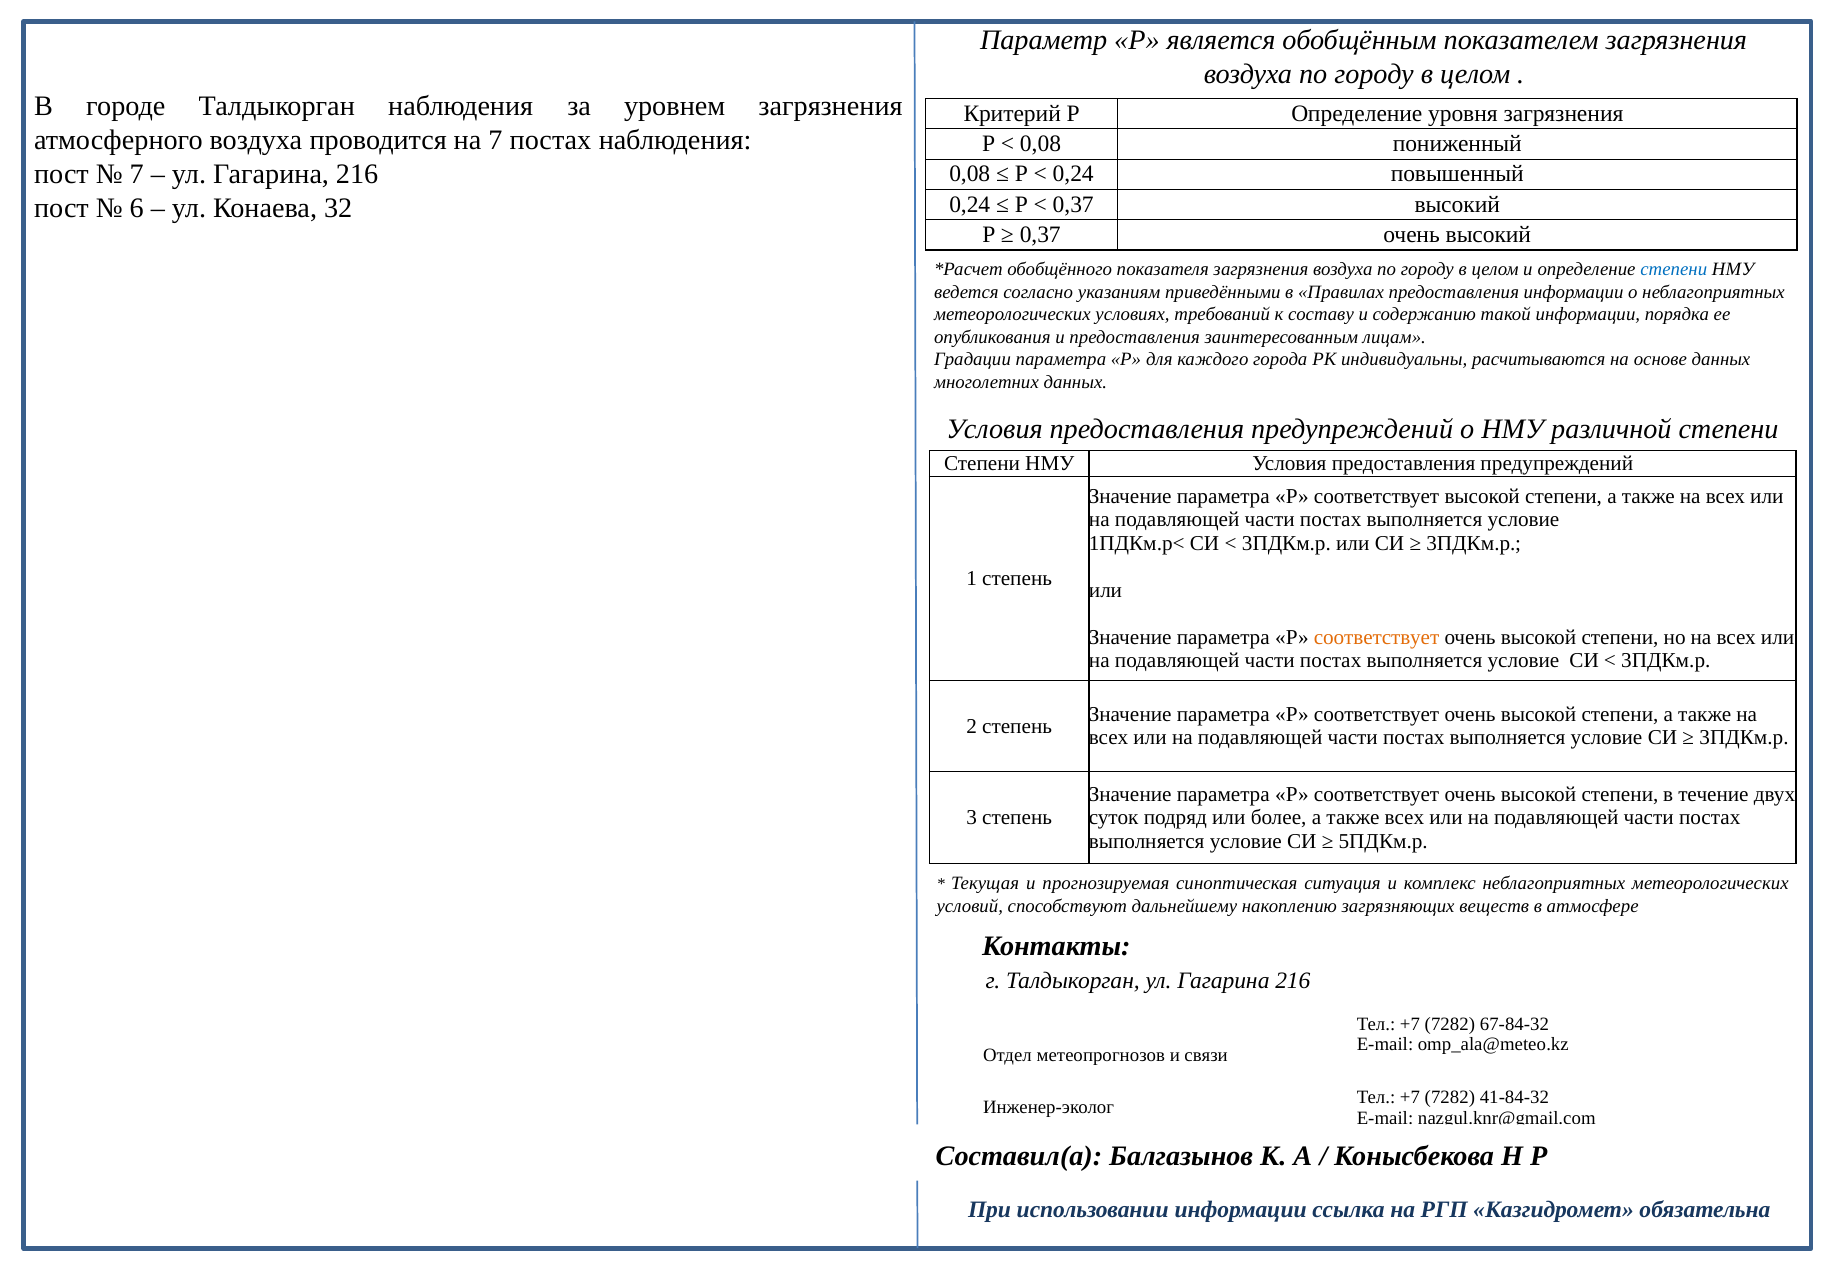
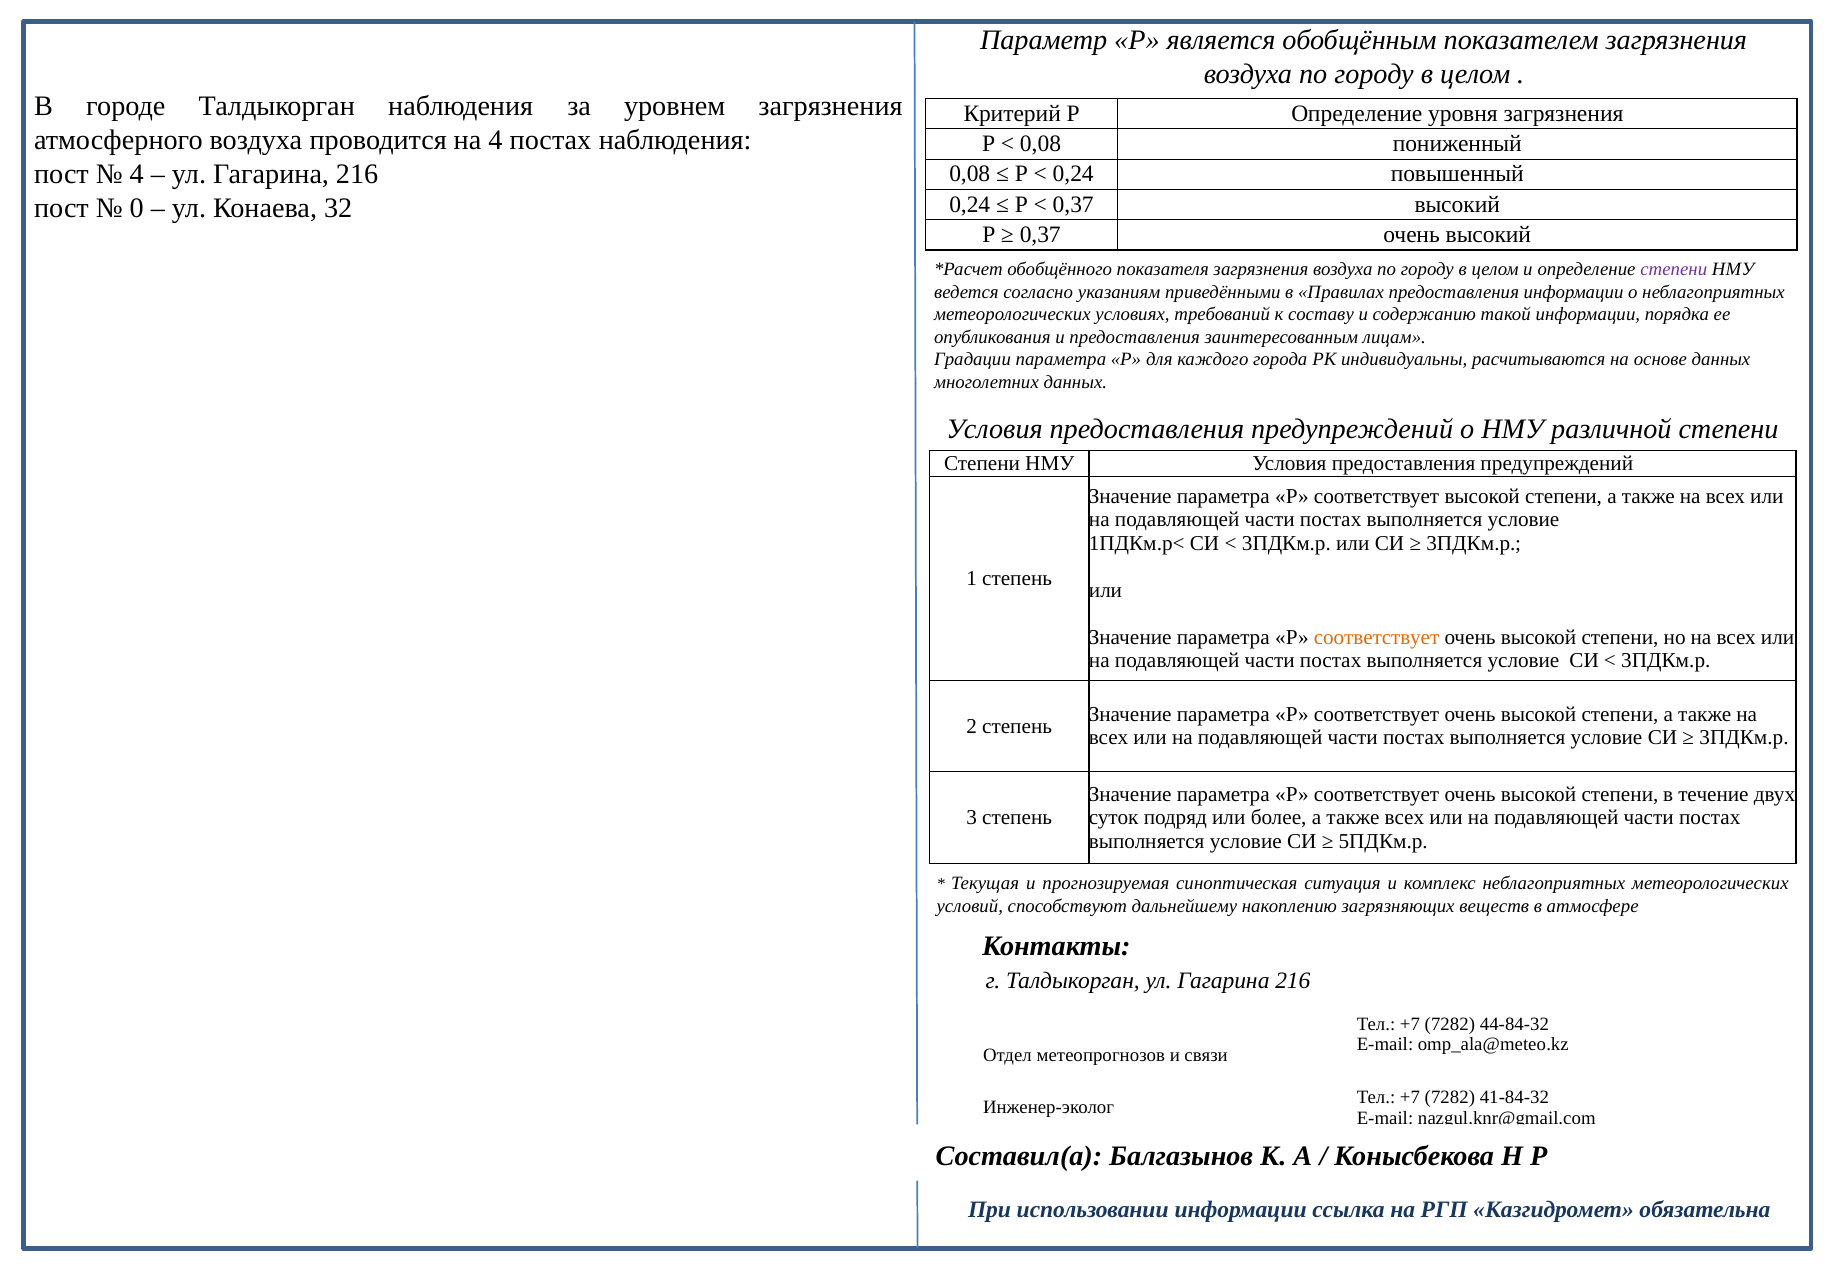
на 7: 7 -> 4
7 at (137, 174): 7 -> 4
6: 6 -> 0
степени at (1674, 269) colour: blue -> purple
67-84-32: 67-84-32 -> 44-84-32
